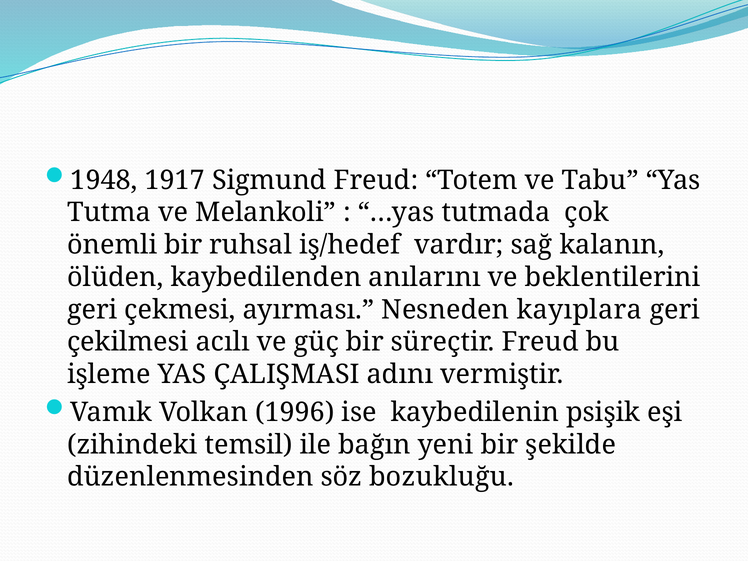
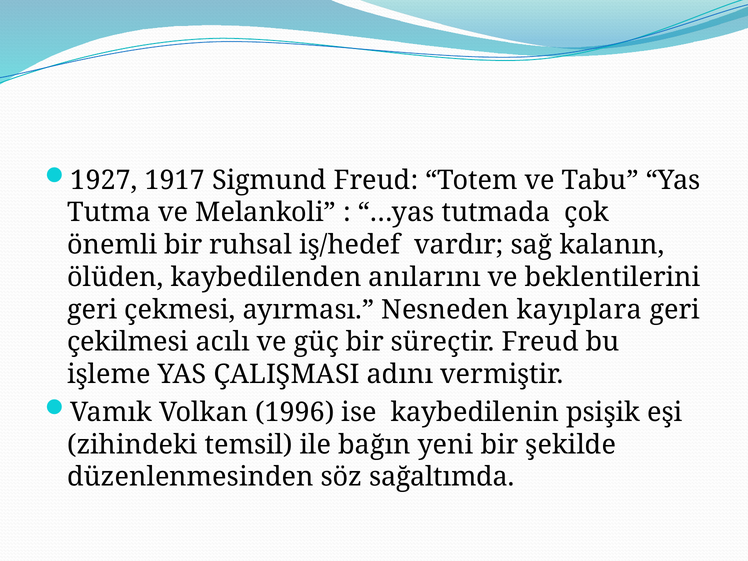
1948: 1948 -> 1927
bozukluğu: bozukluğu -> sağaltımda
